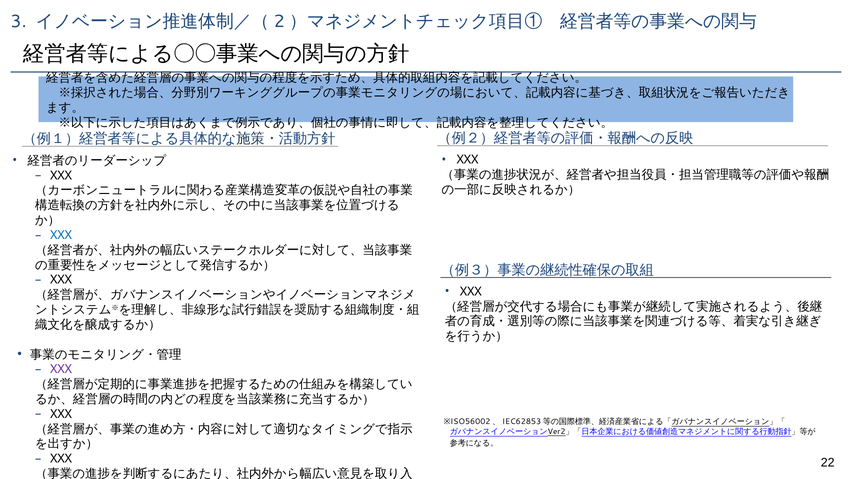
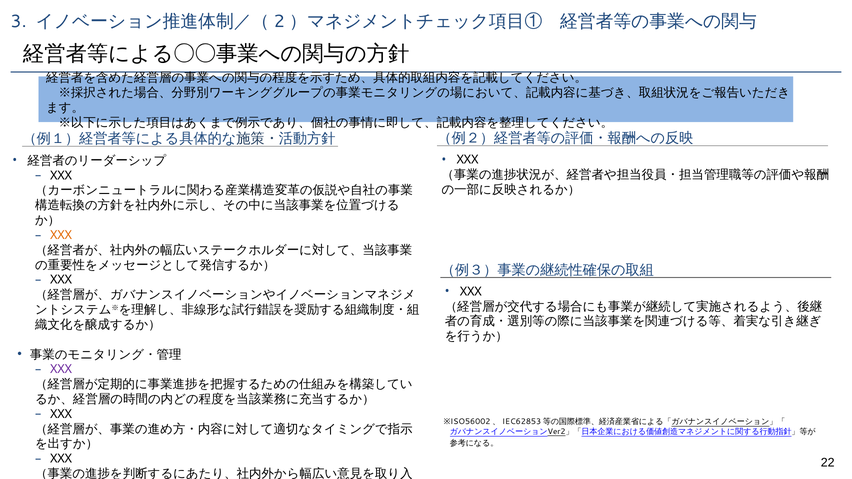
XXX at (61, 235) colour: blue -> orange
